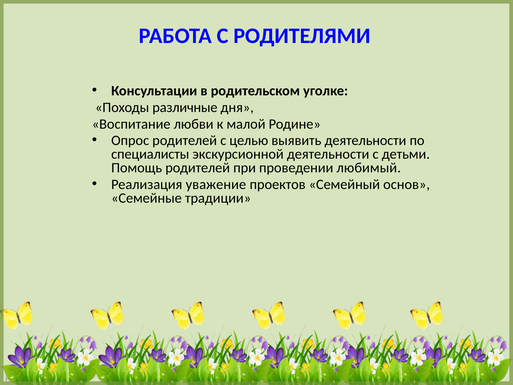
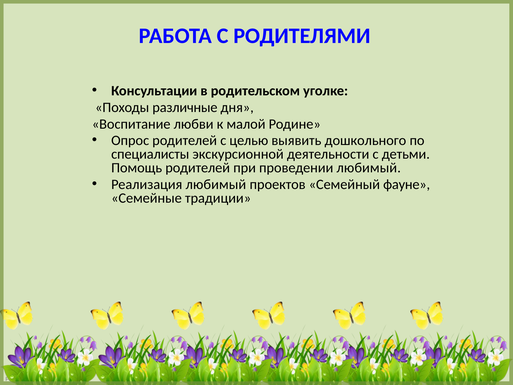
выявить деятельности: деятельности -> дошкольного
Реализация уважение: уважение -> любимый
основ: основ -> фауне
